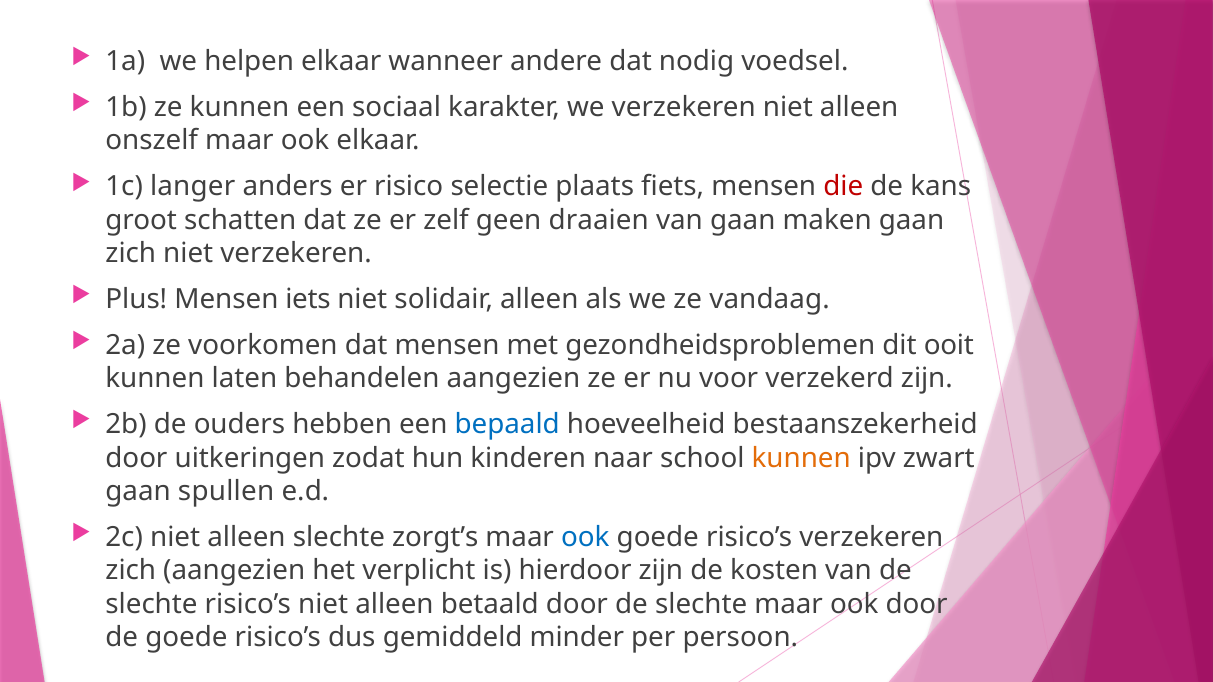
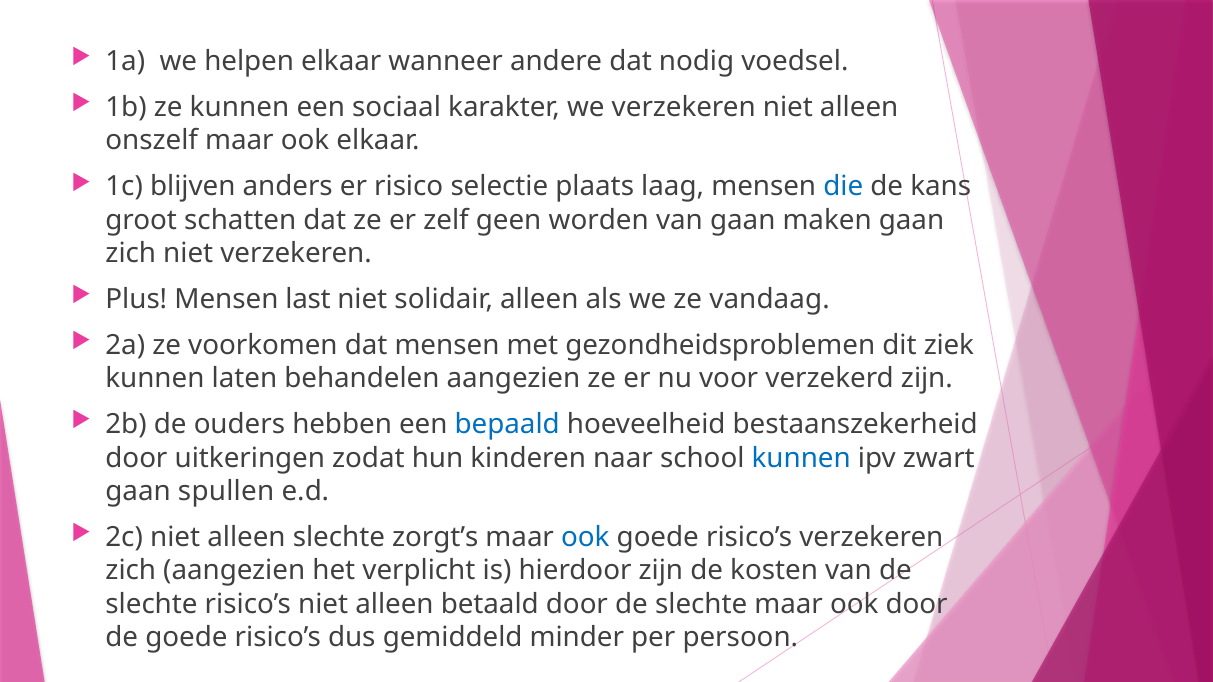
langer: langer -> blijven
fiets: fiets -> laag
die colour: red -> blue
draaien: draaien -> worden
iets: iets -> last
ooit: ooit -> ziek
kunnen at (801, 458) colour: orange -> blue
